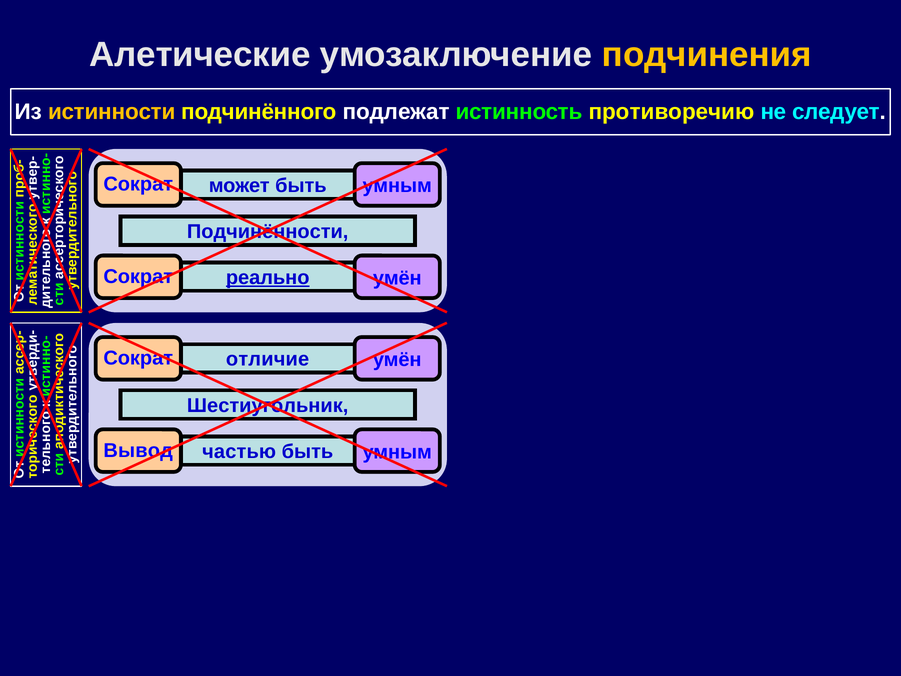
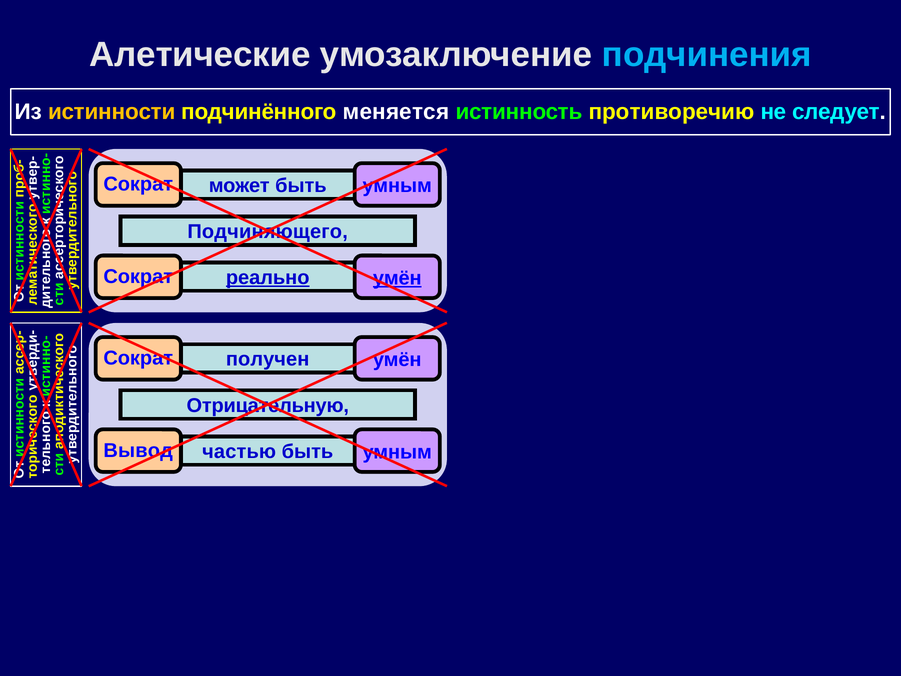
подчинения colour: yellow -> light blue
подлежат: подлежат -> меняется
Подчинённости: Подчинённости -> Подчиняющего
умён at (397, 278) underline: none -> present
отличие: отличие -> получен
Шестиугольник: Шестиугольник -> Отрицательную
